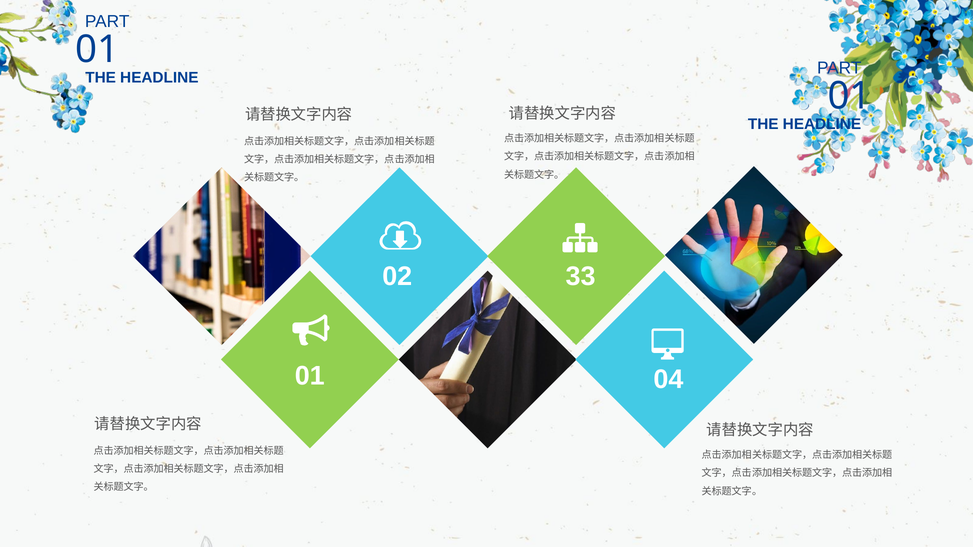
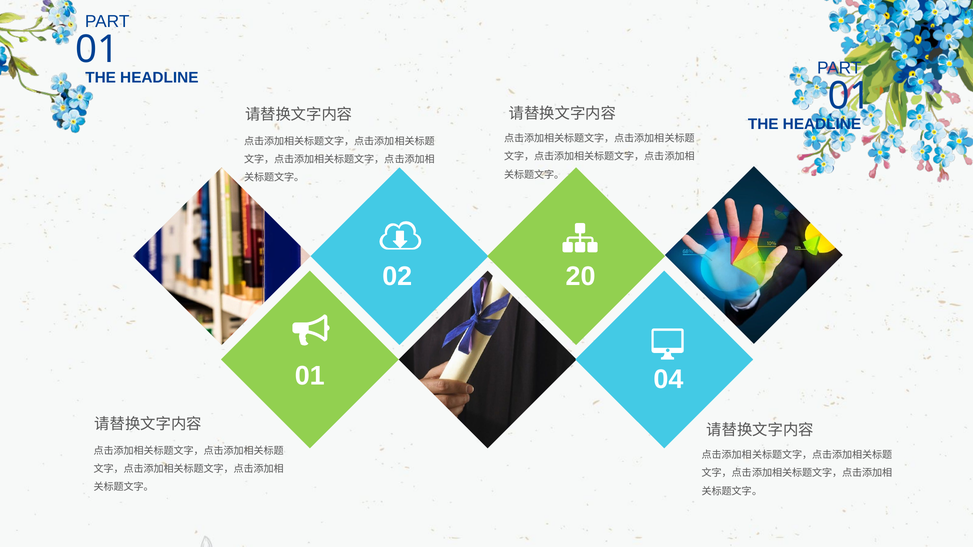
33: 33 -> 20
